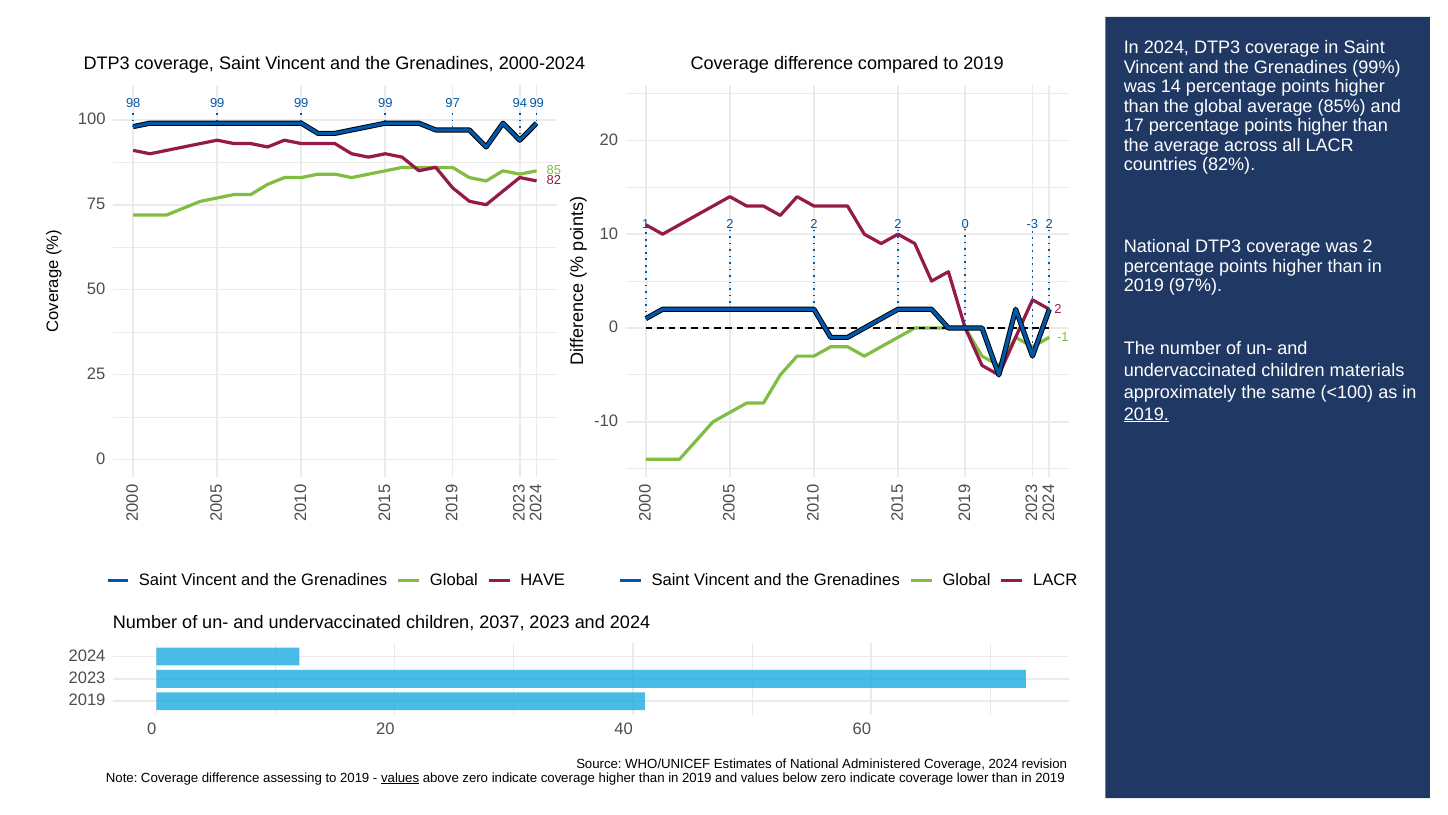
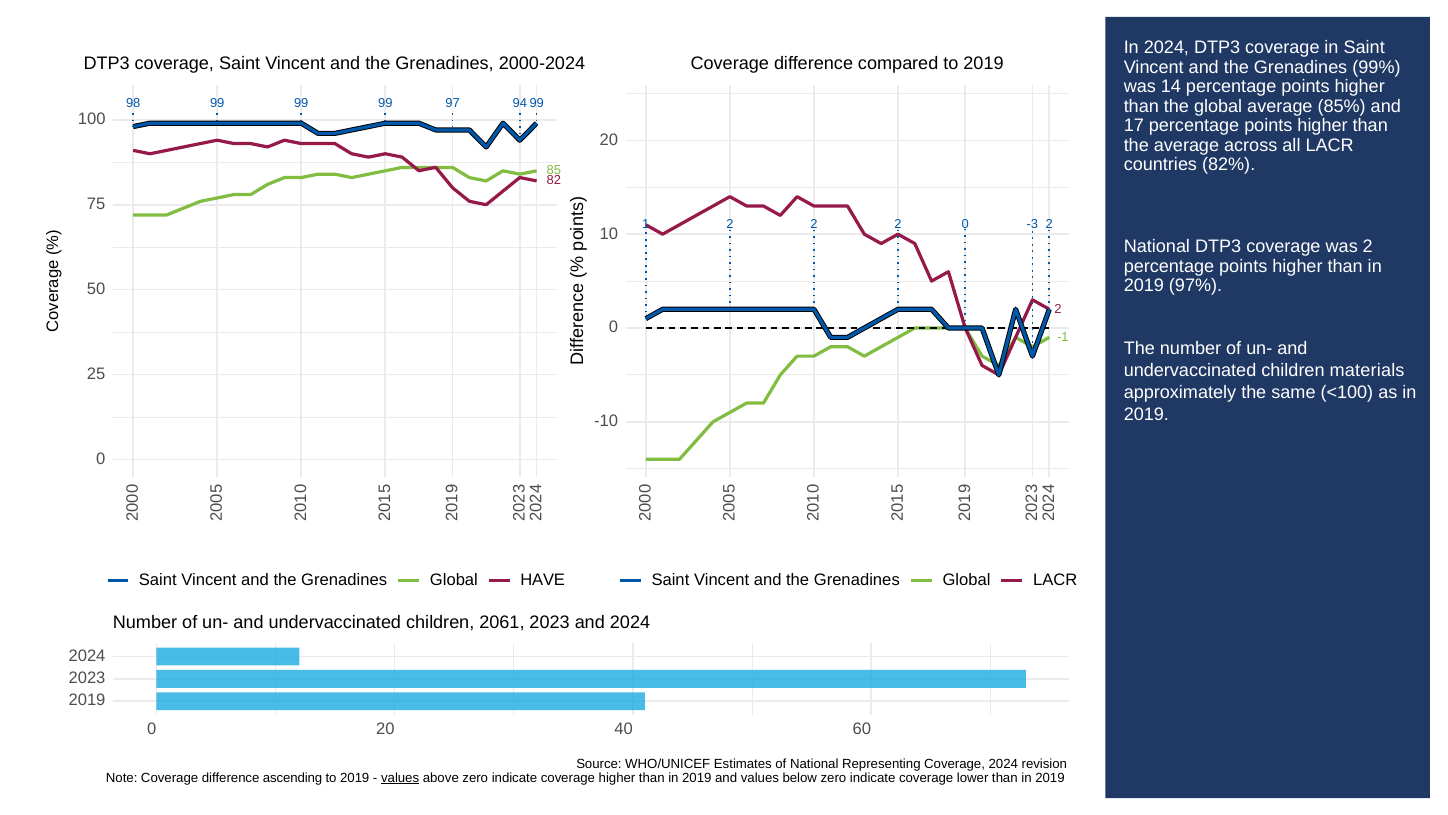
2019 at (1146, 414) underline: present -> none
2037: 2037 -> 2061
Administered: Administered -> Representing
assessing: assessing -> ascending
